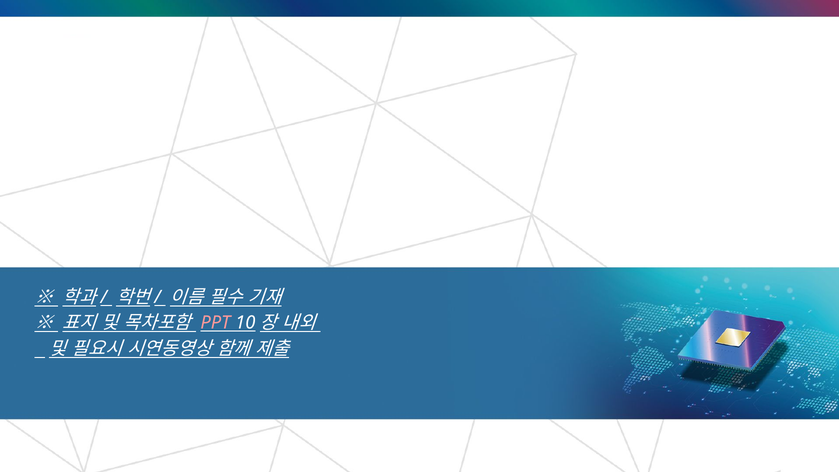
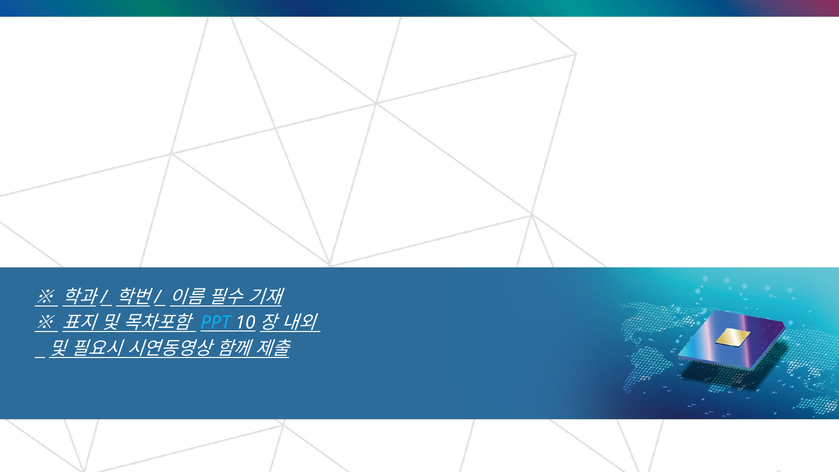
PPT colour: pink -> light blue
